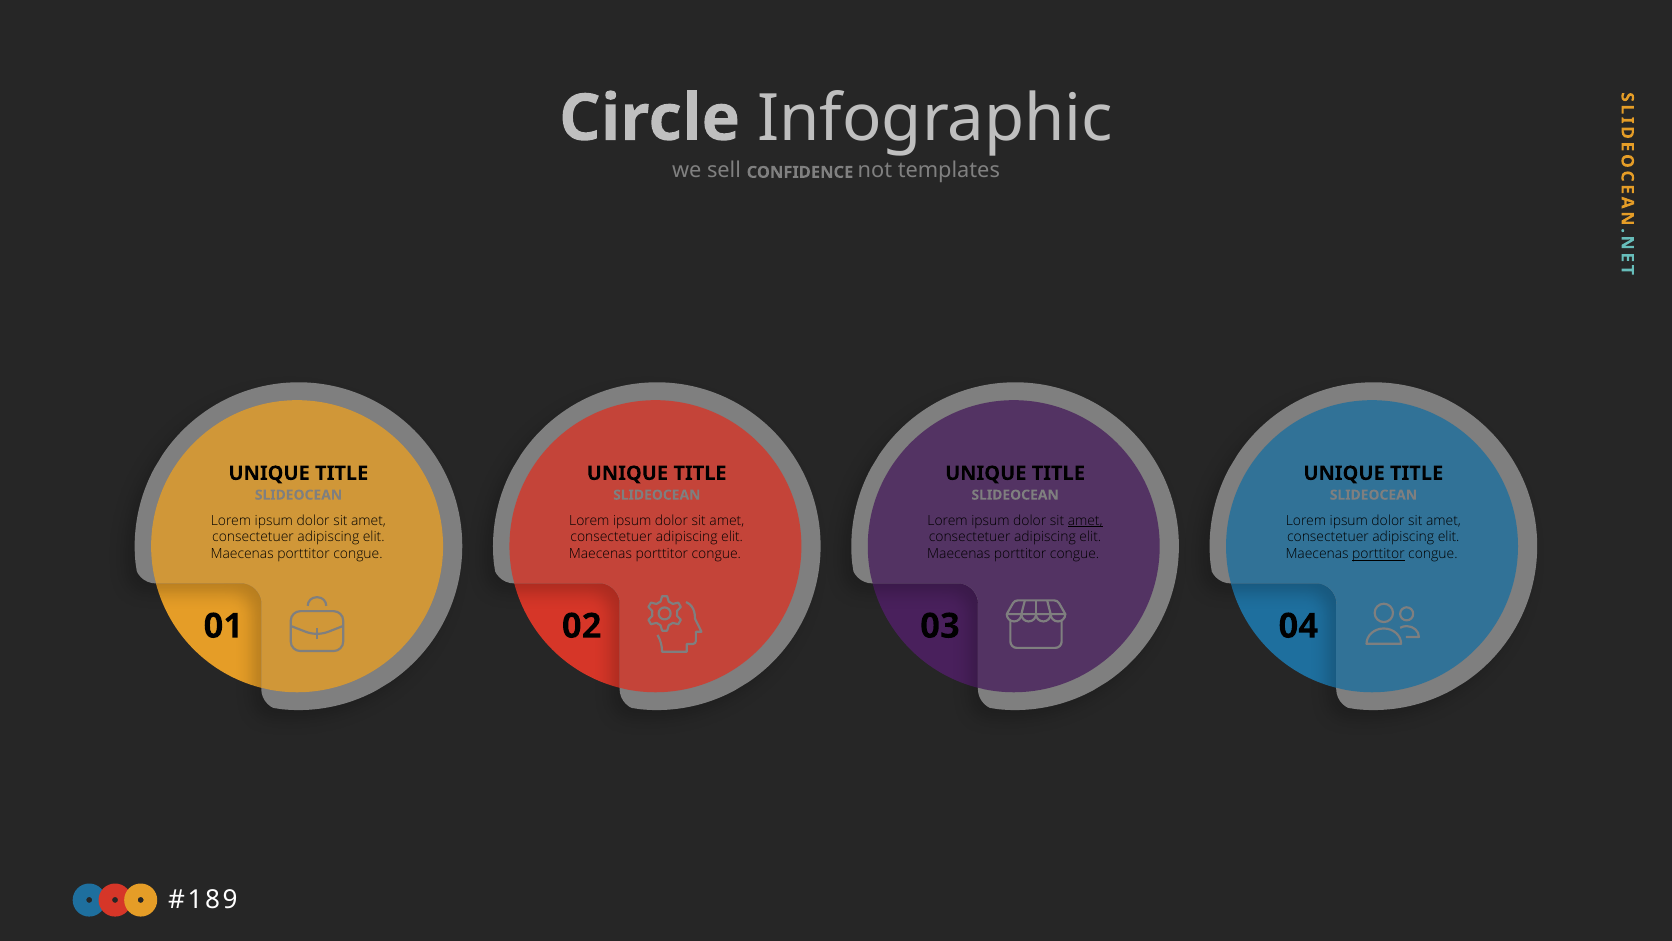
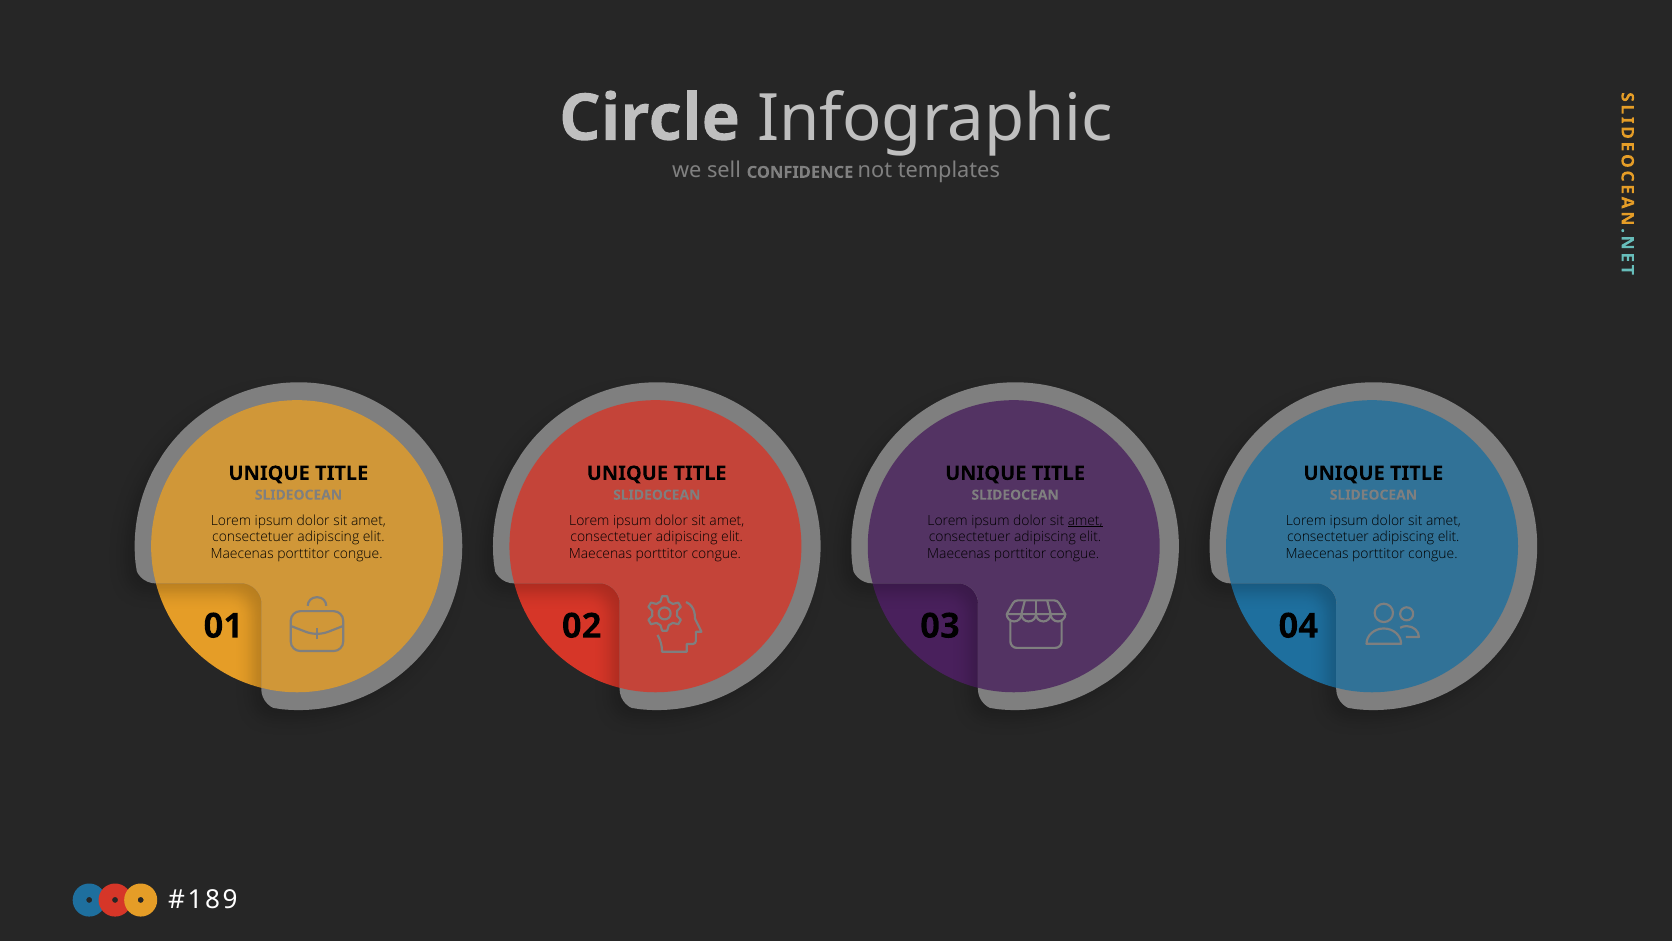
porttitor at (1378, 554) underline: present -> none
